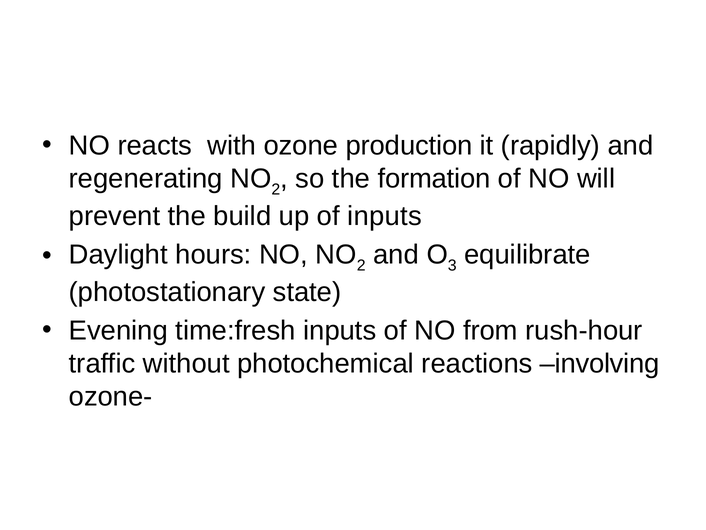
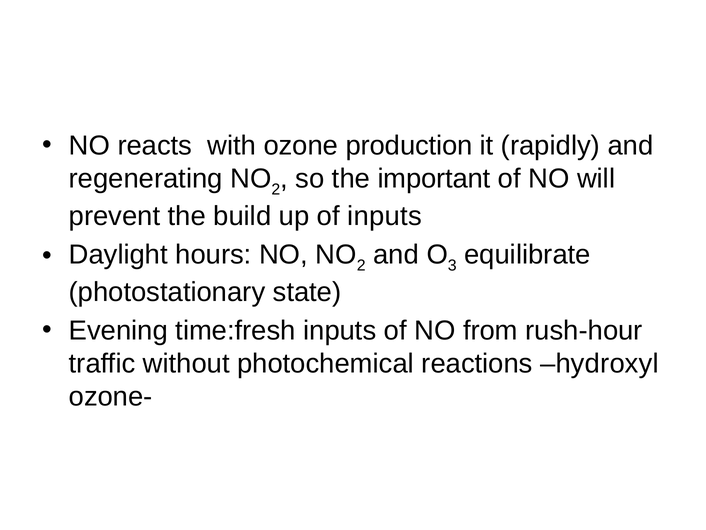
formation: formation -> important
involving: involving -> hydroxyl
